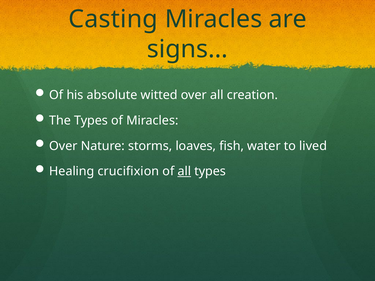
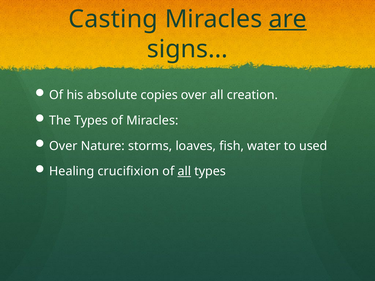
are underline: none -> present
witted: witted -> copies
lived: lived -> used
